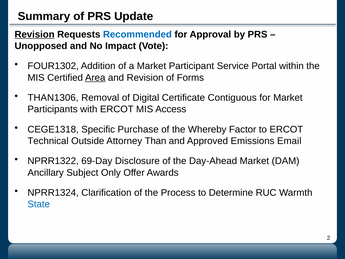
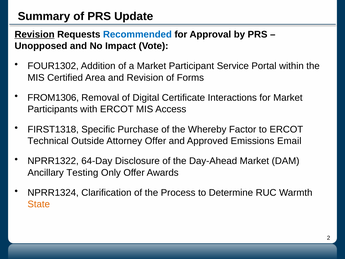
Area underline: present -> none
THAN1306: THAN1306 -> FROM1306
Contiguous: Contiguous -> Interactions
CEGE1318: CEGE1318 -> FIRST1318
Attorney Than: Than -> Offer
69-Day: 69-Day -> 64-Day
Subject: Subject -> Testing
State colour: blue -> orange
